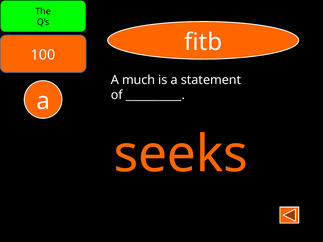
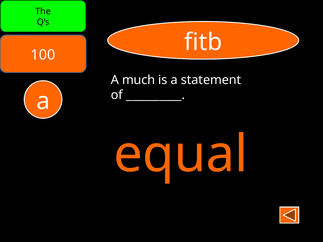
seeks: seeks -> equal
